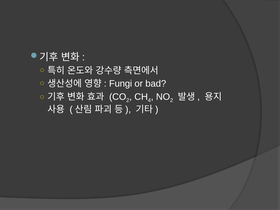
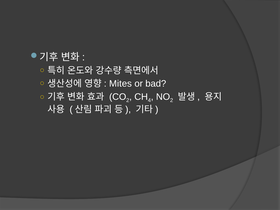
Fungi: Fungi -> Mites
